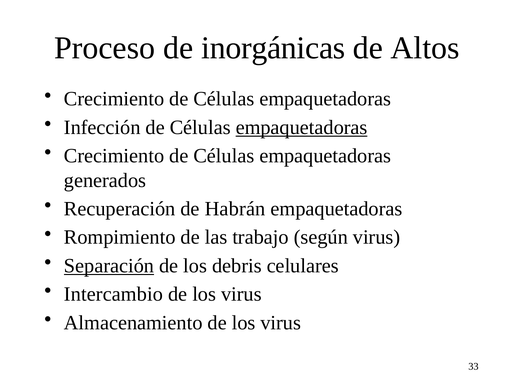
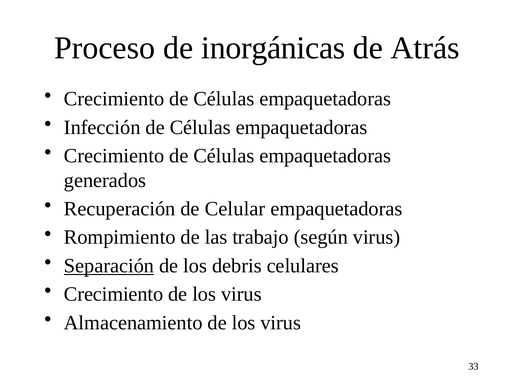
Altos: Altos -> Atrás
empaquetadoras at (302, 127) underline: present -> none
Habrán: Habrán -> Celular
Intercambio at (113, 294): Intercambio -> Crecimiento
